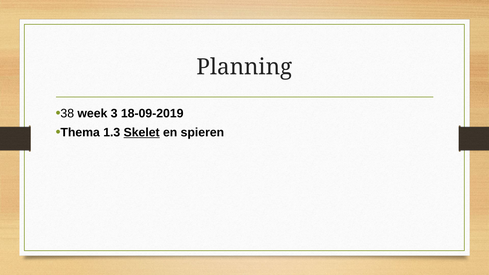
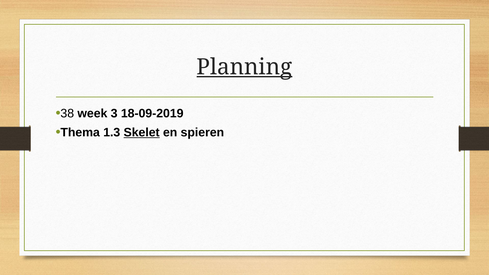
Planning underline: none -> present
